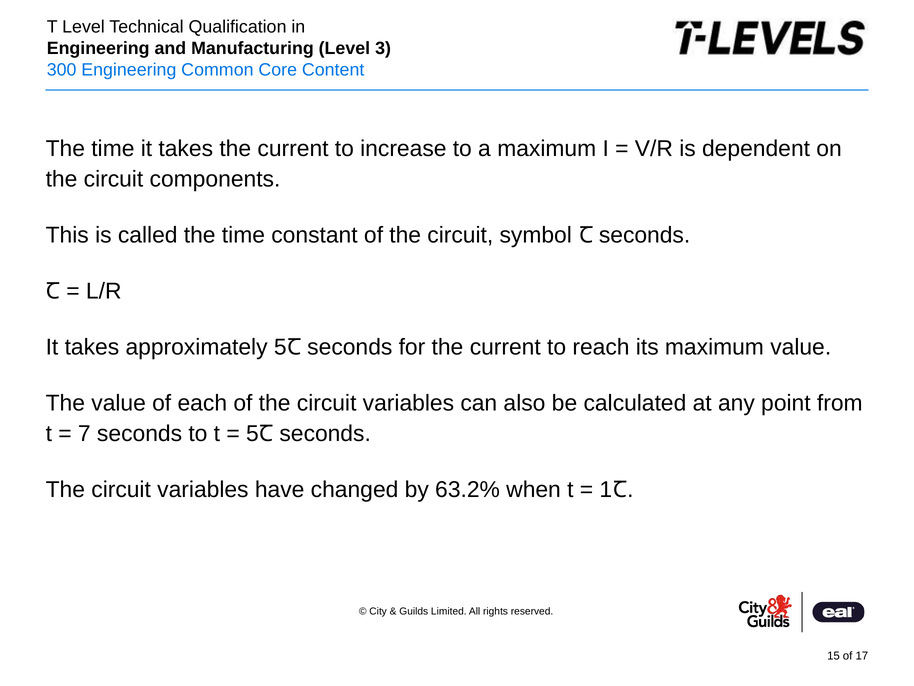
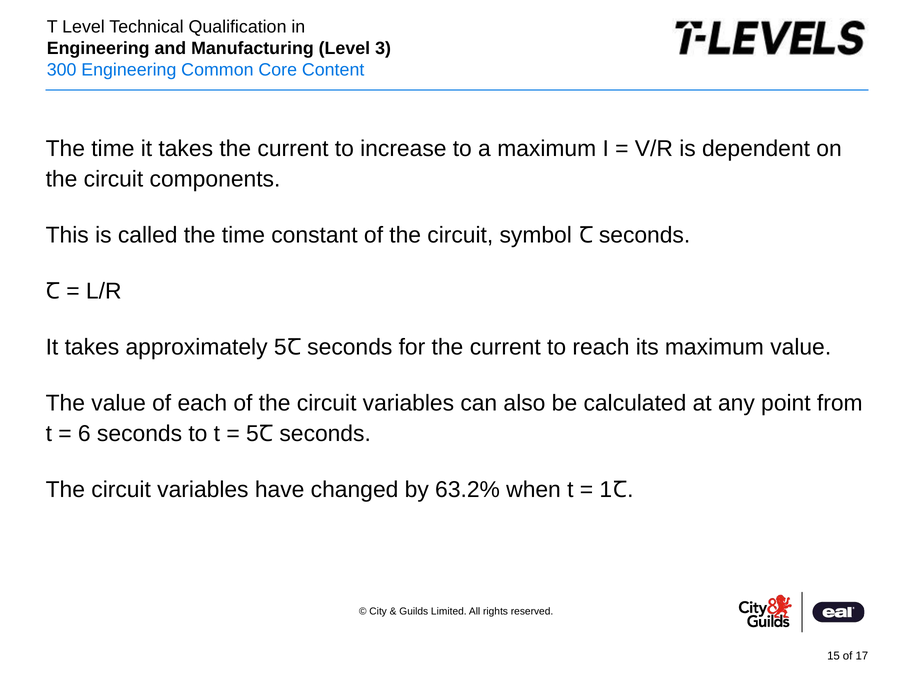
7: 7 -> 6
